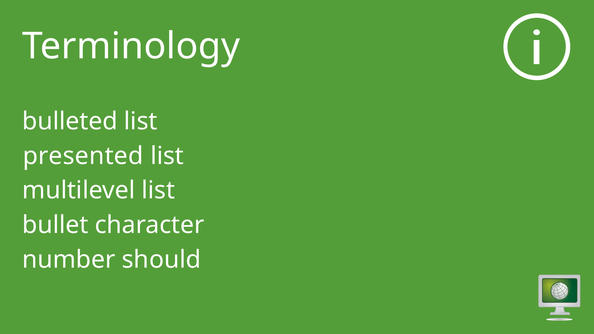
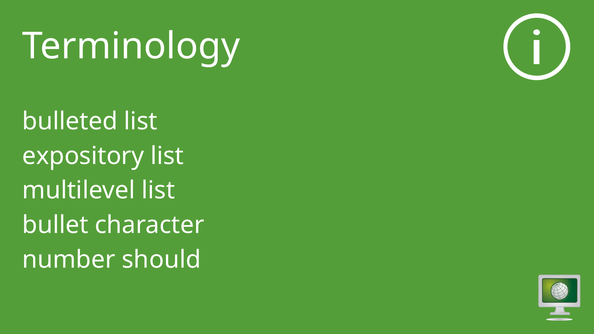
presented: presented -> expository
